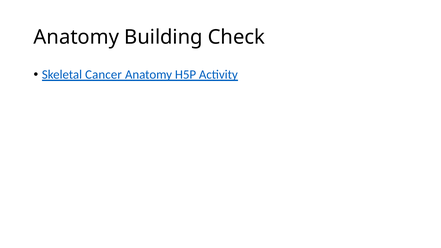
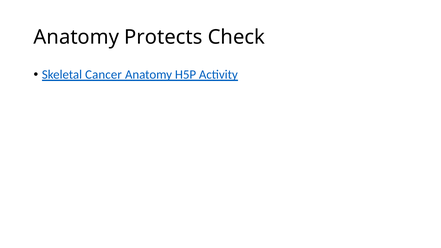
Building: Building -> Protects
